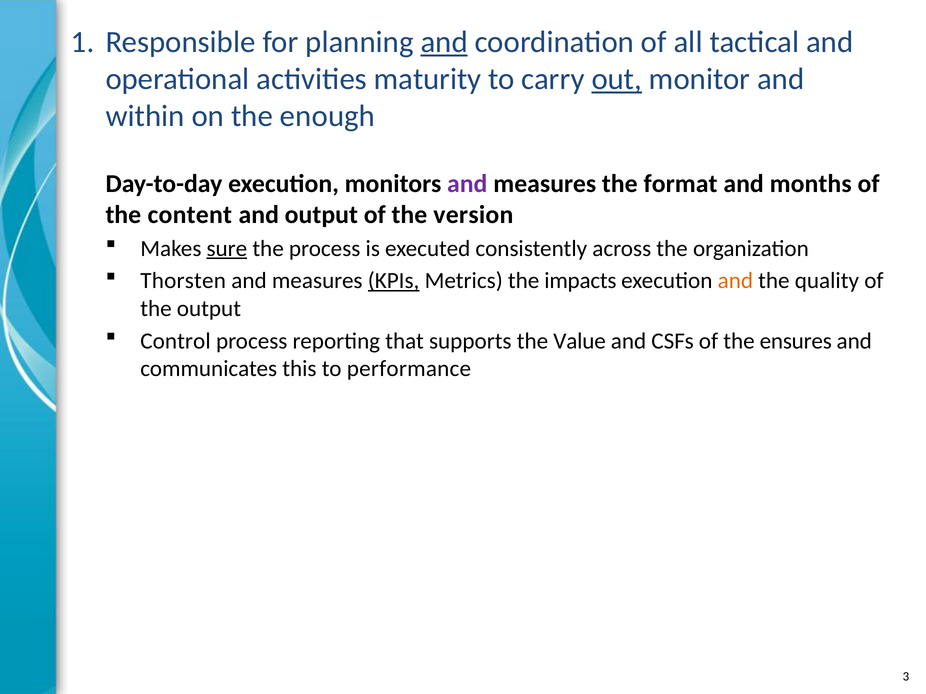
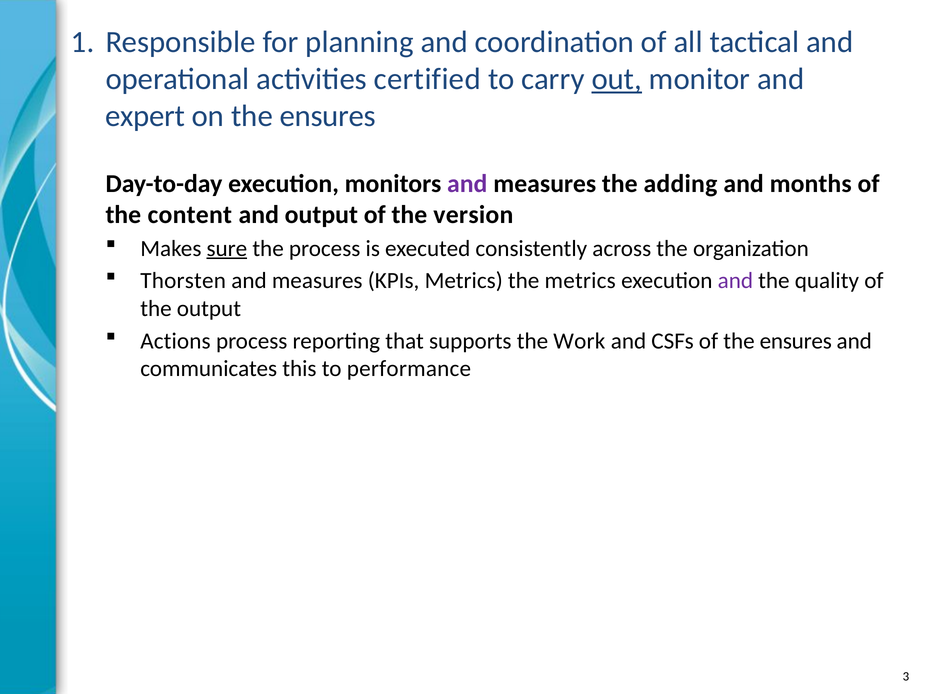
and at (444, 42) underline: present -> none
maturity: maturity -> certified
within: within -> expert
on the enough: enough -> ensures
format: format -> adding
KPIs underline: present -> none
the impacts: impacts -> metrics
and at (735, 281) colour: orange -> purple
Control: Control -> Actions
Value: Value -> Work
